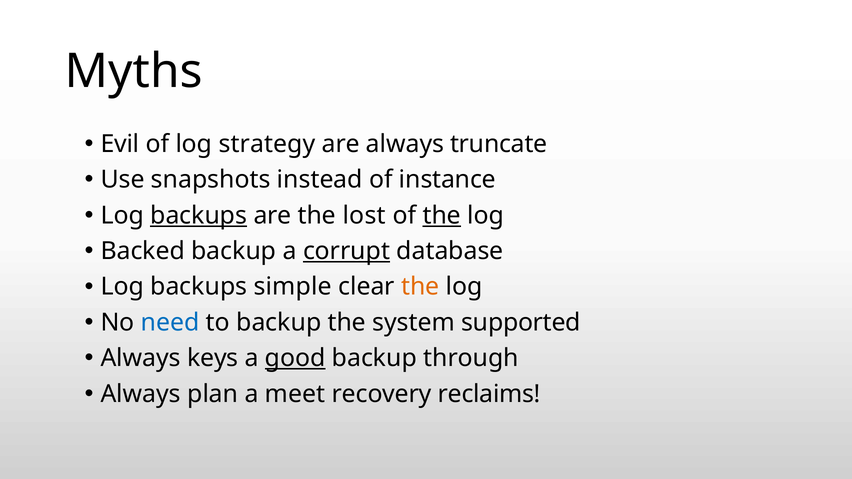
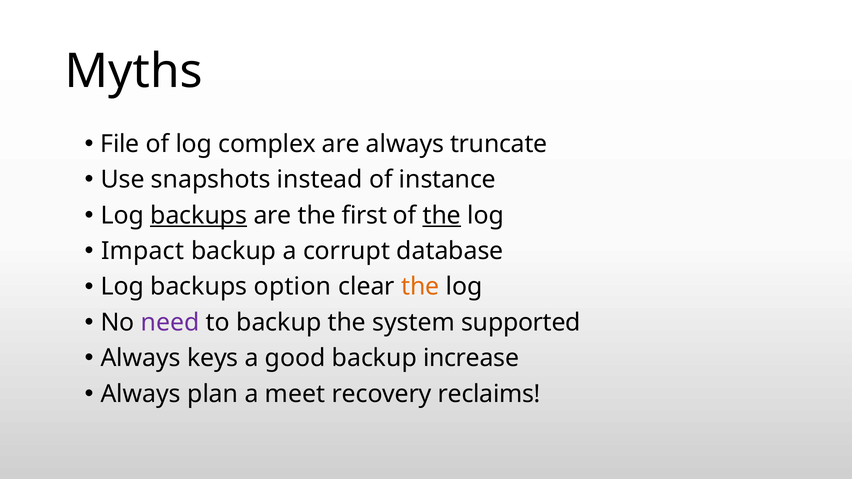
Evil: Evil -> File
strategy: strategy -> complex
lost: lost -> first
Backed: Backed -> Impact
corrupt underline: present -> none
simple: simple -> option
need colour: blue -> purple
good underline: present -> none
through: through -> increase
